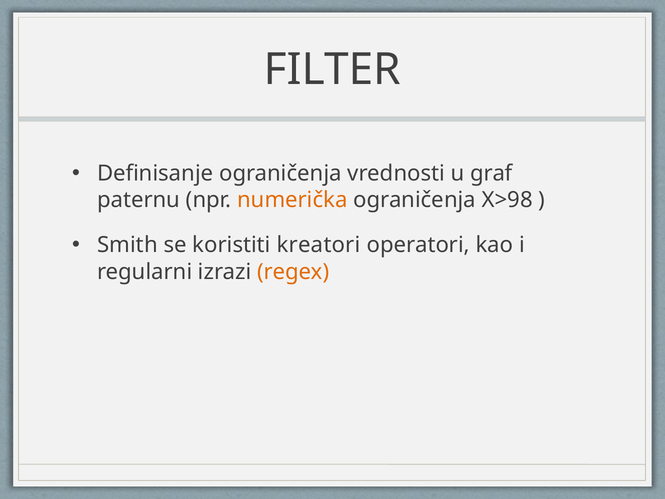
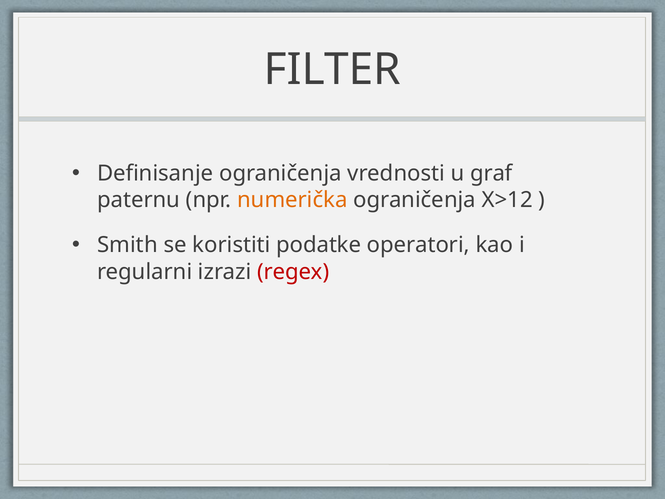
X>98: X>98 -> X>12
kreatori: kreatori -> podatke
regex colour: orange -> red
